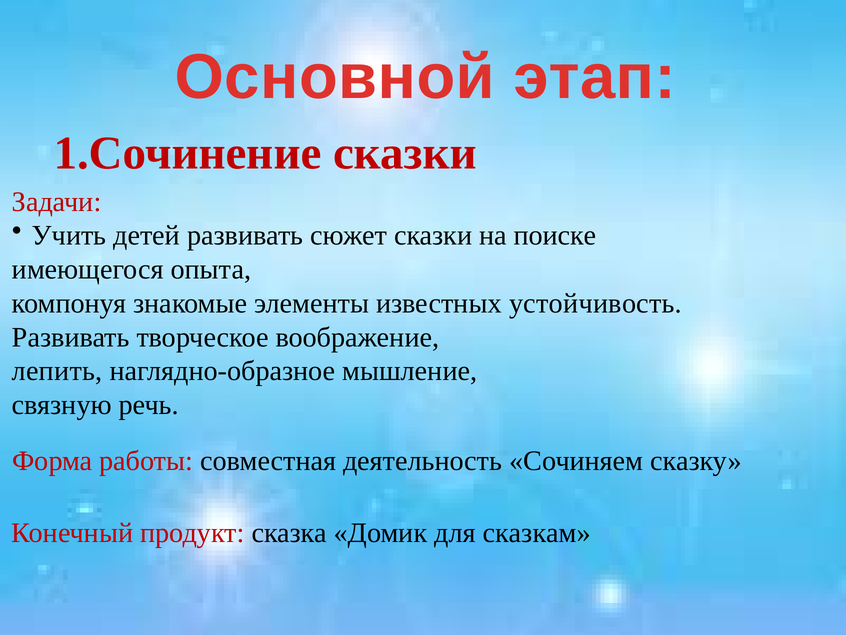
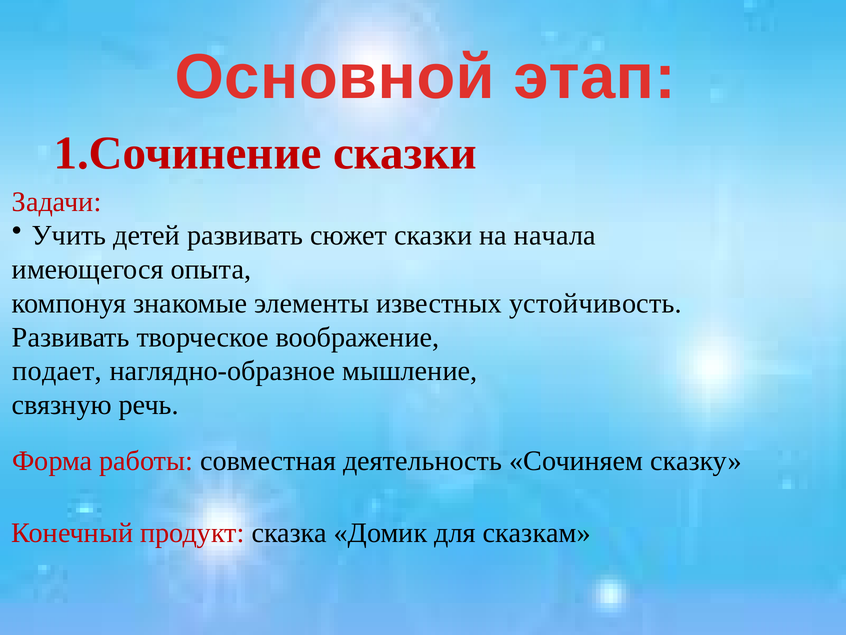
поиске: поиске -> начала
лепить: лепить -> подает
